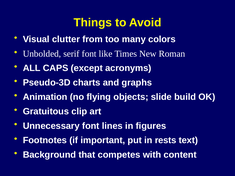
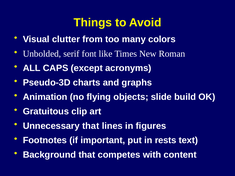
Unnecessary font: font -> that
